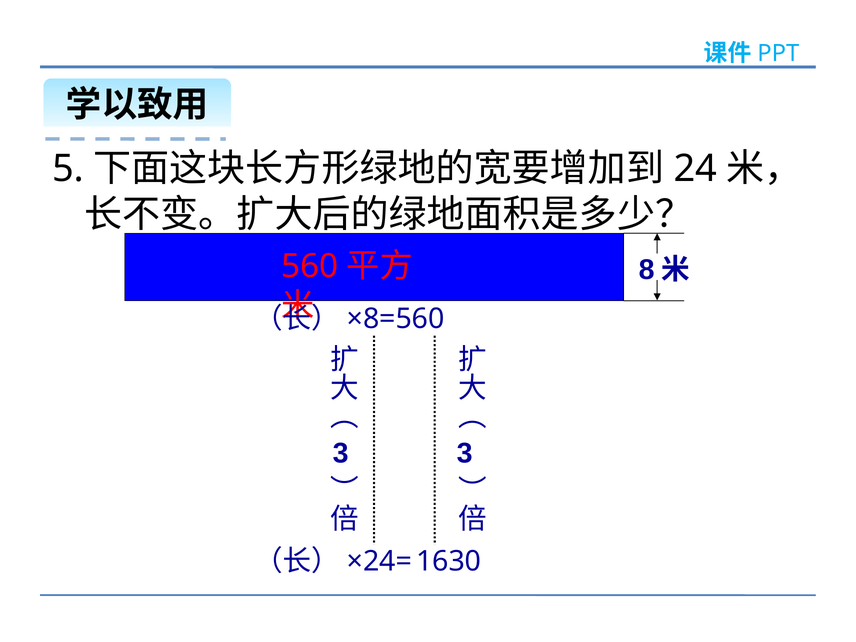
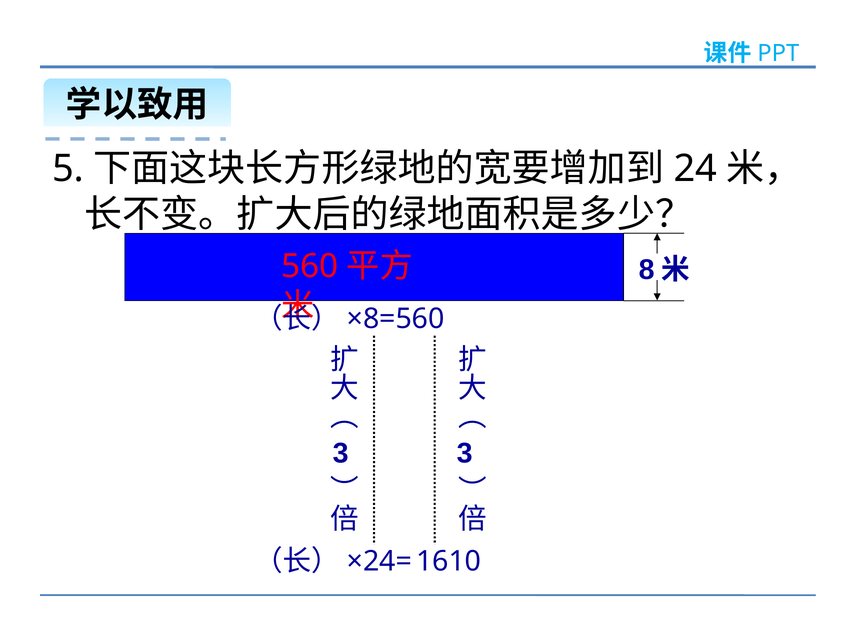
1630: 1630 -> 1610
